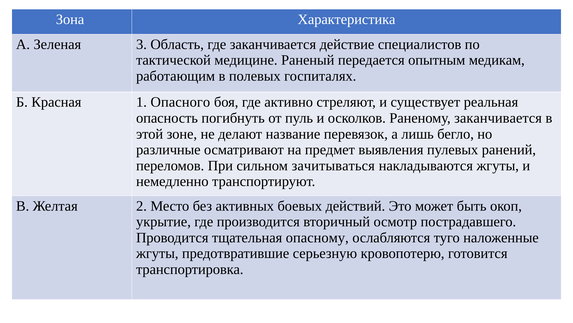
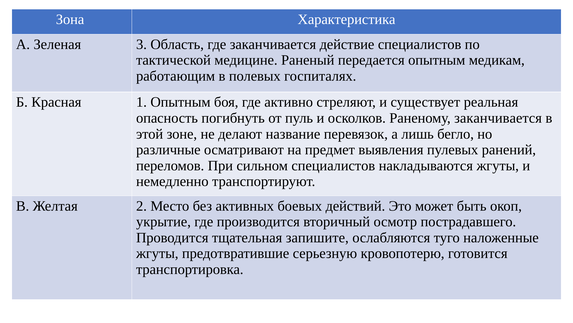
1 Опасного: Опасного -> Опытным
сильном зачитываться: зачитываться -> специалистов
опасному: опасному -> запишите
